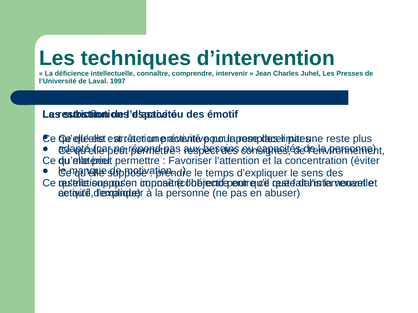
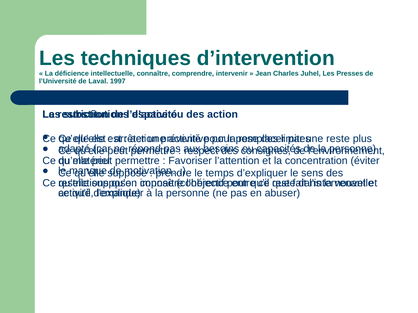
des émotif: émotif -> action
